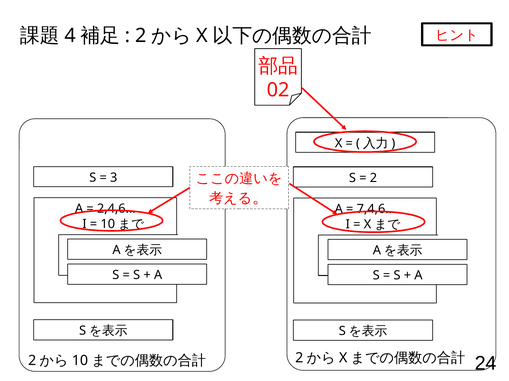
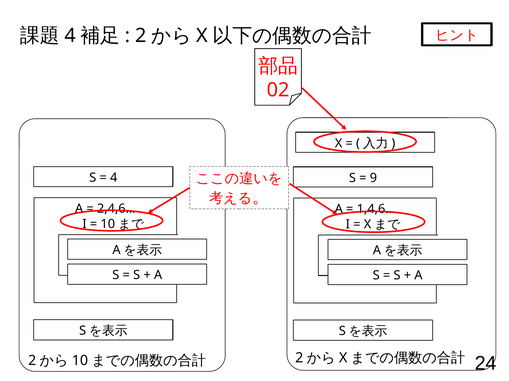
3 at (114, 178): 3 -> 4
2 at (373, 178): 2 -> 9
7,4,6…: 7,4,6… -> 1,4,6…
